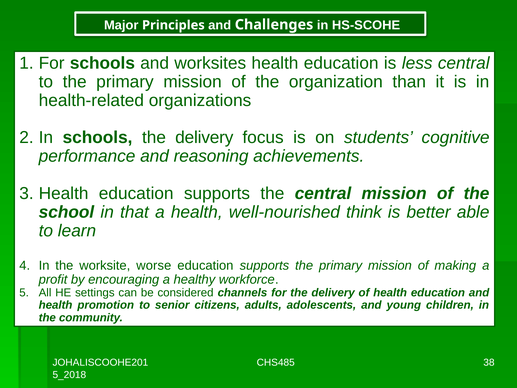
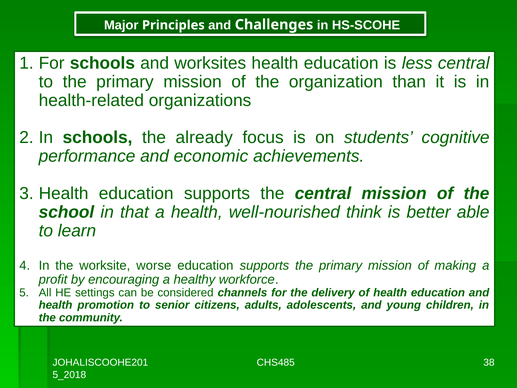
schools the delivery: delivery -> already
reasoning: reasoning -> economic
